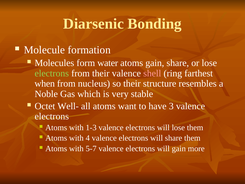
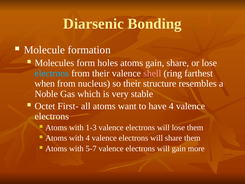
water: water -> holes
electrons at (52, 73) colour: light green -> light blue
Well-: Well- -> First-
have 3: 3 -> 4
